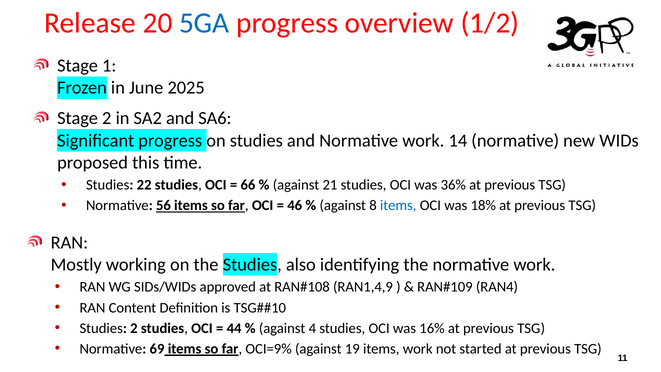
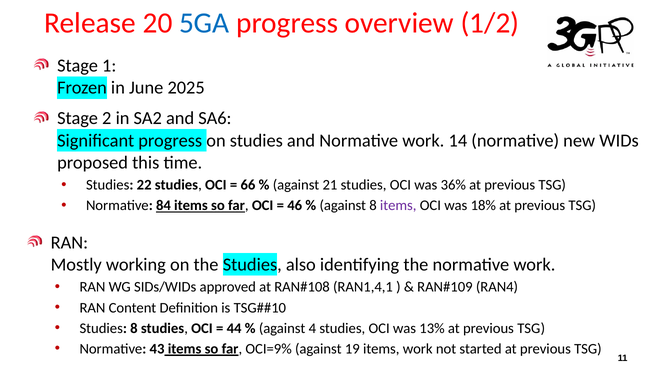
56: 56 -> 84
items at (398, 206) colour: blue -> purple
RAN1,4,9: RAN1,4,9 -> RAN1,4,1
Studies 2: 2 -> 8
16%: 16% -> 13%
69: 69 -> 43
